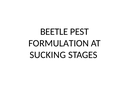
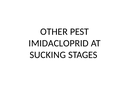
BEETLE: BEETLE -> OTHER
FORMULATION: FORMULATION -> IMIDACLOPRID
